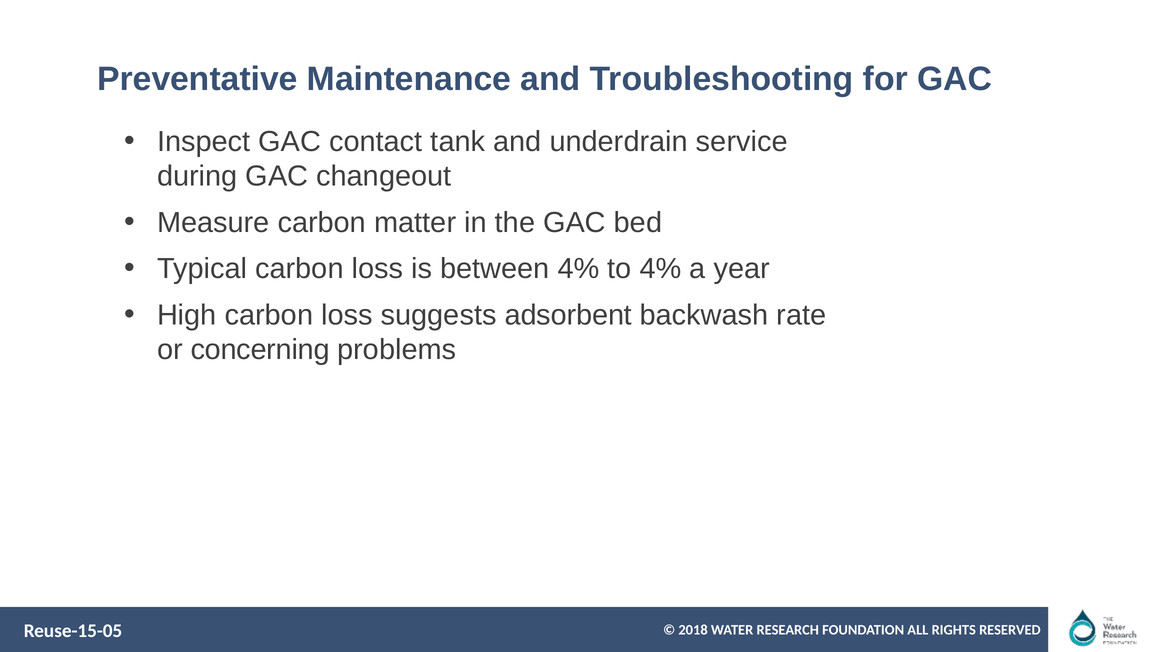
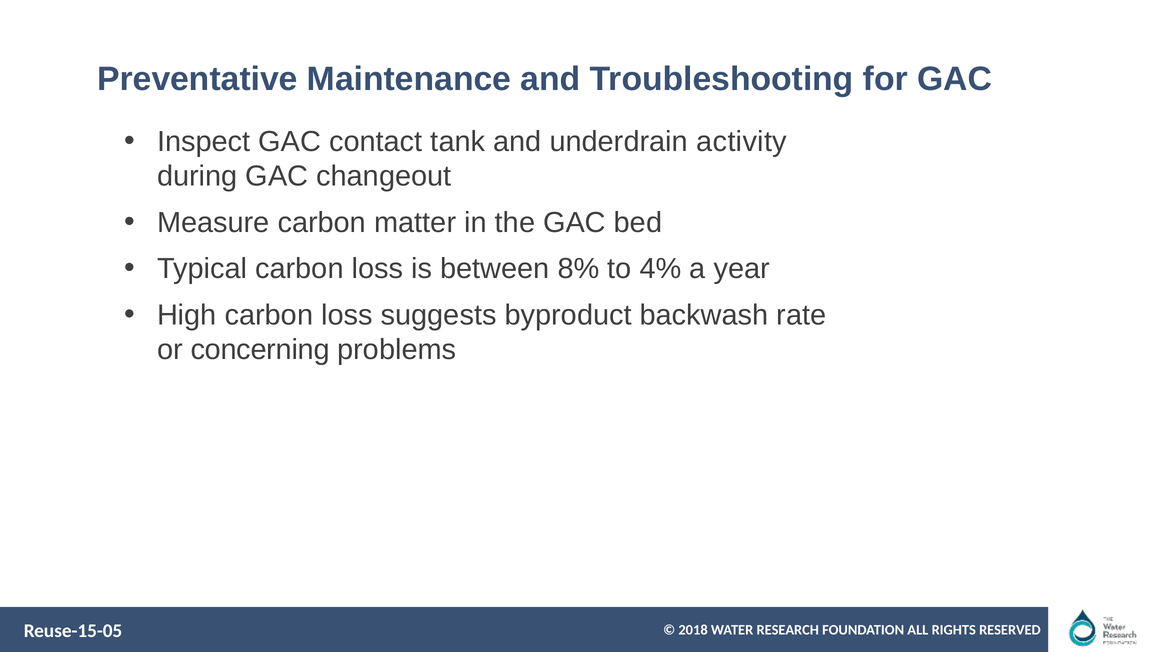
service: service -> activity
between 4%: 4% -> 8%
adsorbent: adsorbent -> byproduct
